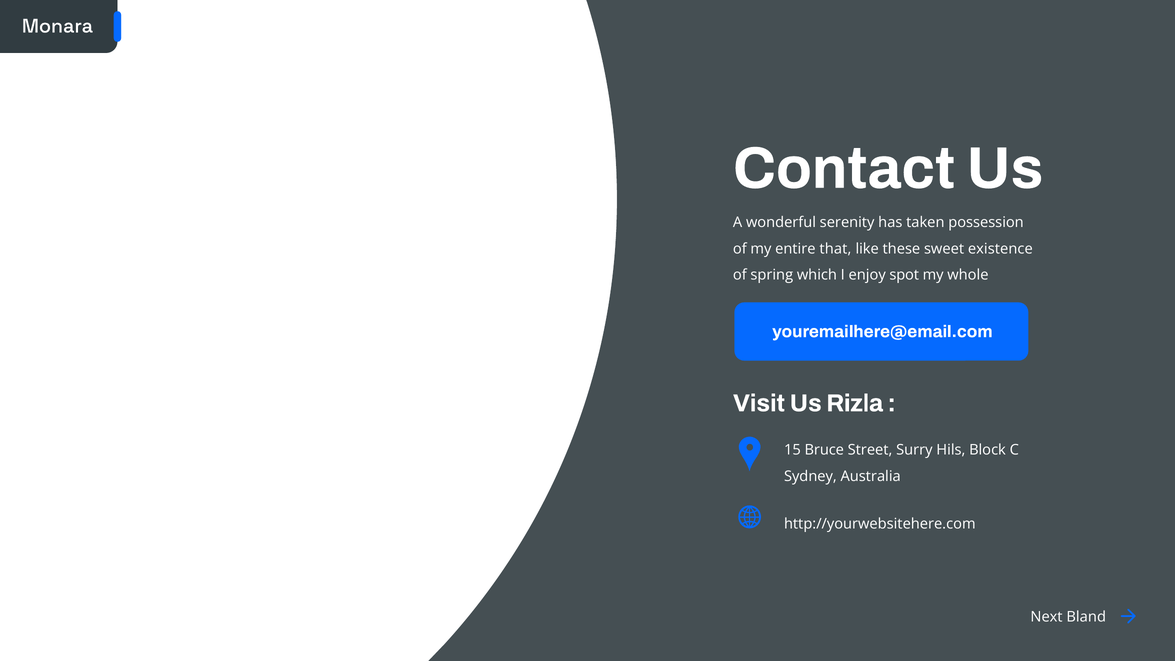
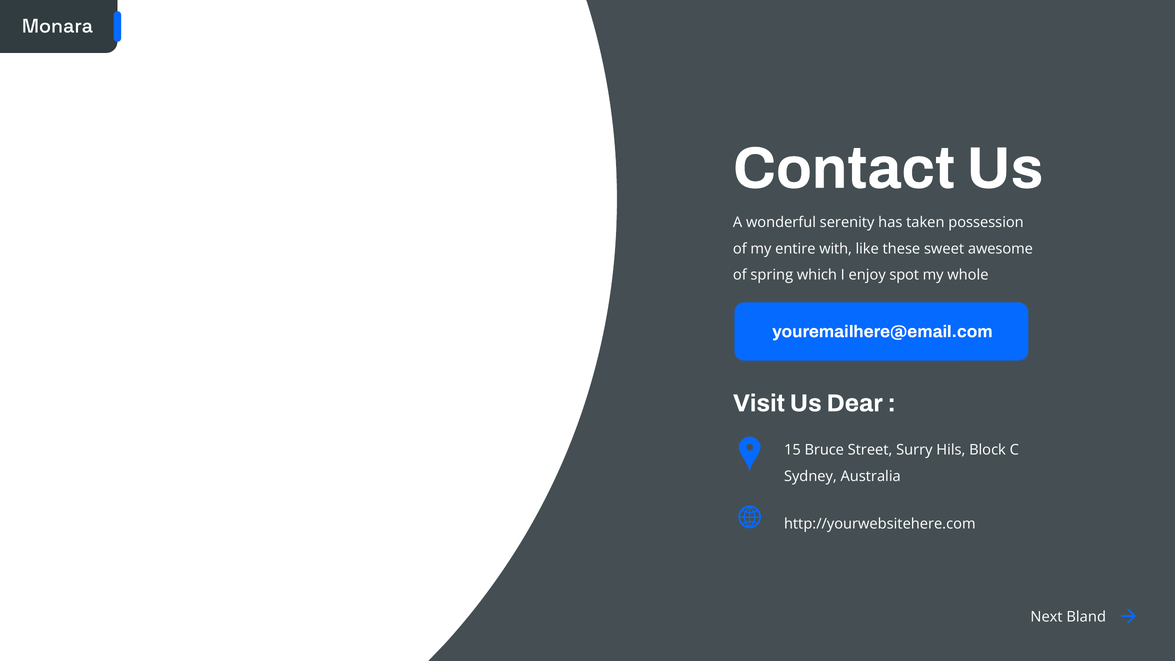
that: that -> with
existence: existence -> awesome
Rizla: Rizla -> Dear
